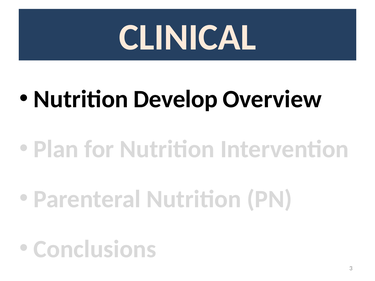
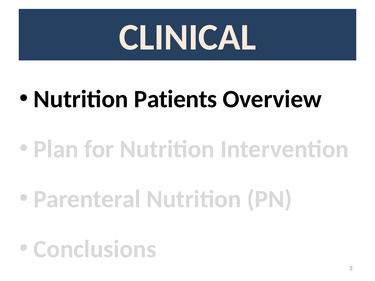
Develop: Develop -> Patients
